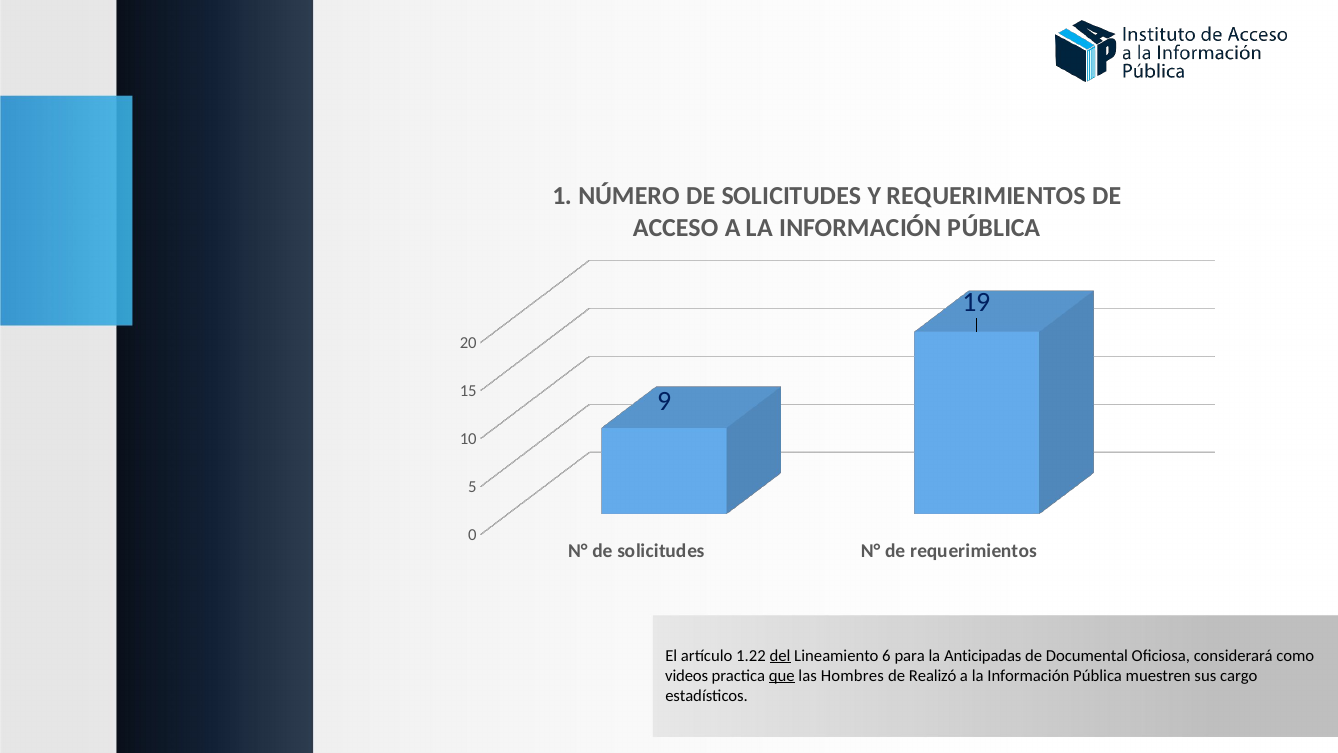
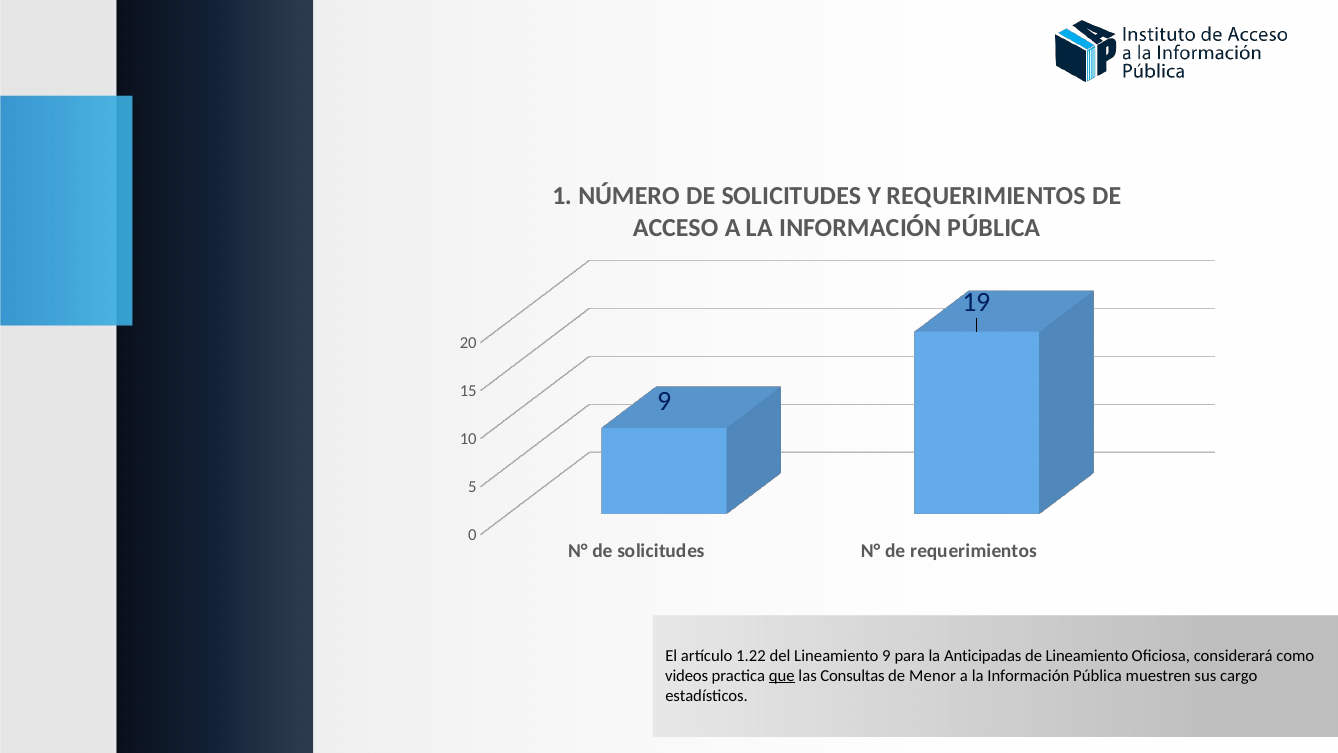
del underline: present -> none
Lineamiento 6: 6 -> 9
de Documental: Documental -> Lineamiento
Hombres: Hombres -> Consultas
Realizó: Realizó -> Menor
